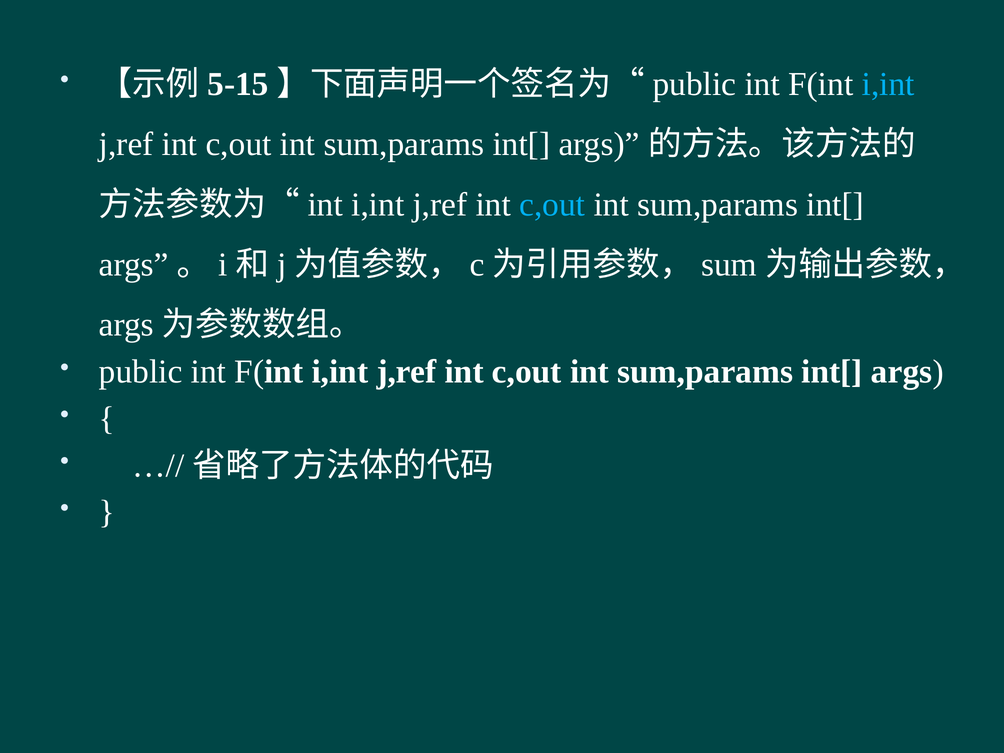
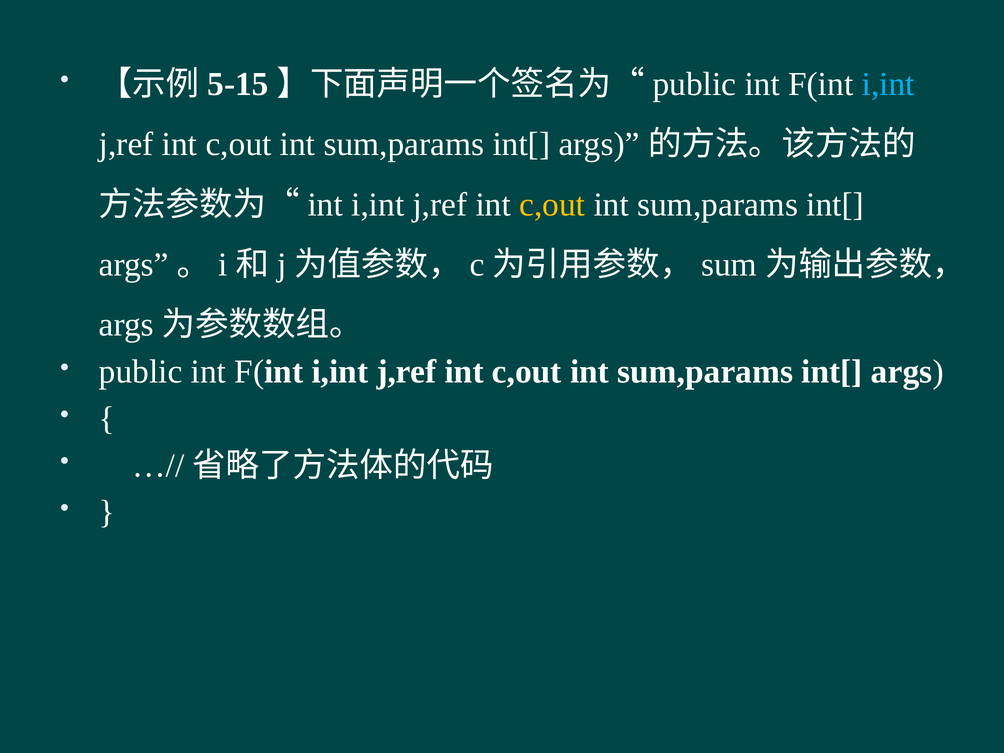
c,out at (552, 204) colour: light blue -> yellow
